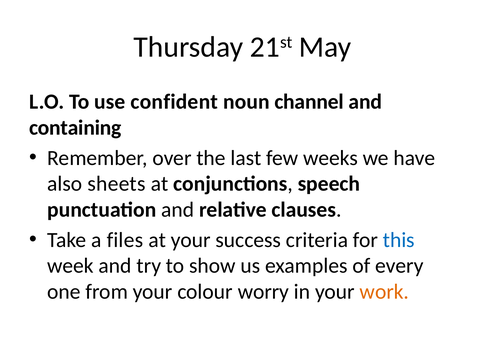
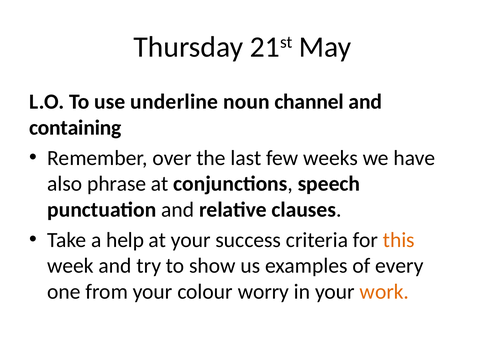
confident: confident -> underline
sheets: sheets -> phrase
files: files -> help
this colour: blue -> orange
